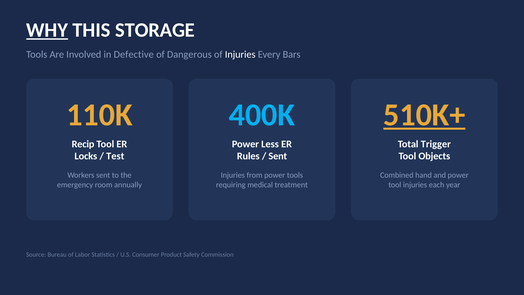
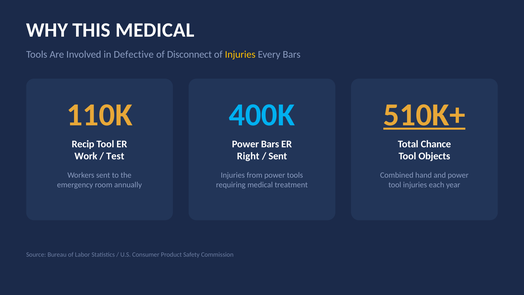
WHY underline: present -> none
THIS STORAGE: STORAGE -> MEDICAL
Dangerous: Dangerous -> Disconnect
Injuries at (240, 54) colour: white -> yellow
Power Less: Less -> Bars
Trigger: Trigger -> Chance
Locks: Locks -> Work
Rules: Rules -> Right
